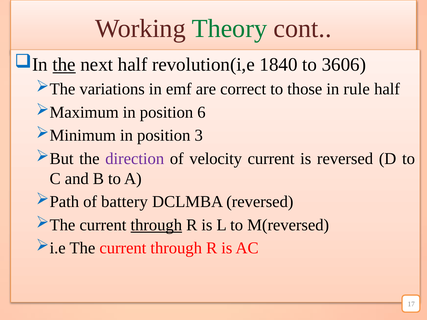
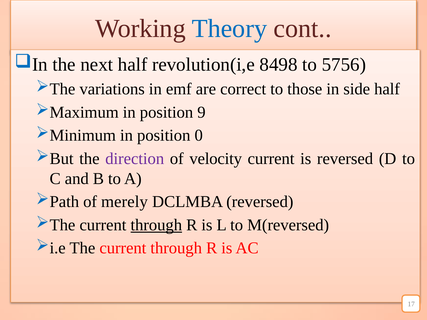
Theory colour: green -> blue
the at (64, 65) underline: present -> none
1840: 1840 -> 8498
3606: 3606 -> 5756
rule: rule -> side
6: 6 -> 9
3: 3 -> 0
battery: battery -> merely
